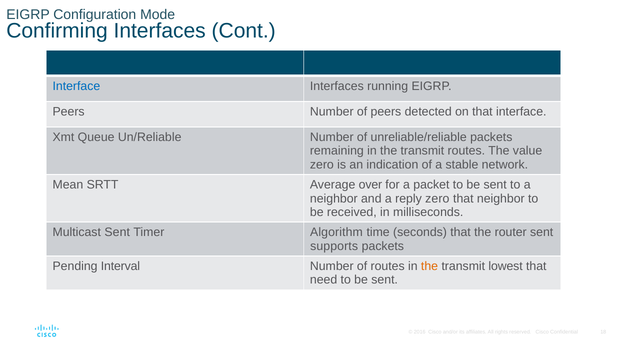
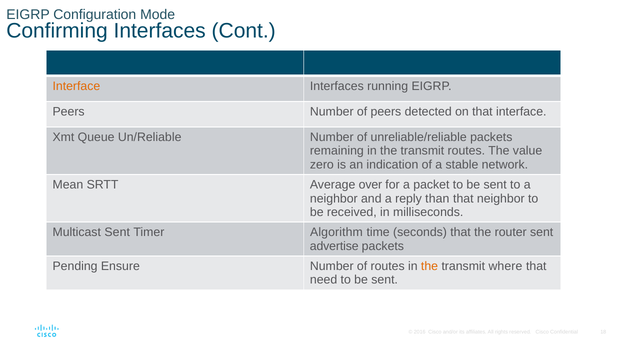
Interface at (76, 86) colour: blue -> orange
reply zero: zero -> than
supports: supports -> advertise
Interval: Interval -> Ensure
lowest: lowest -> where
